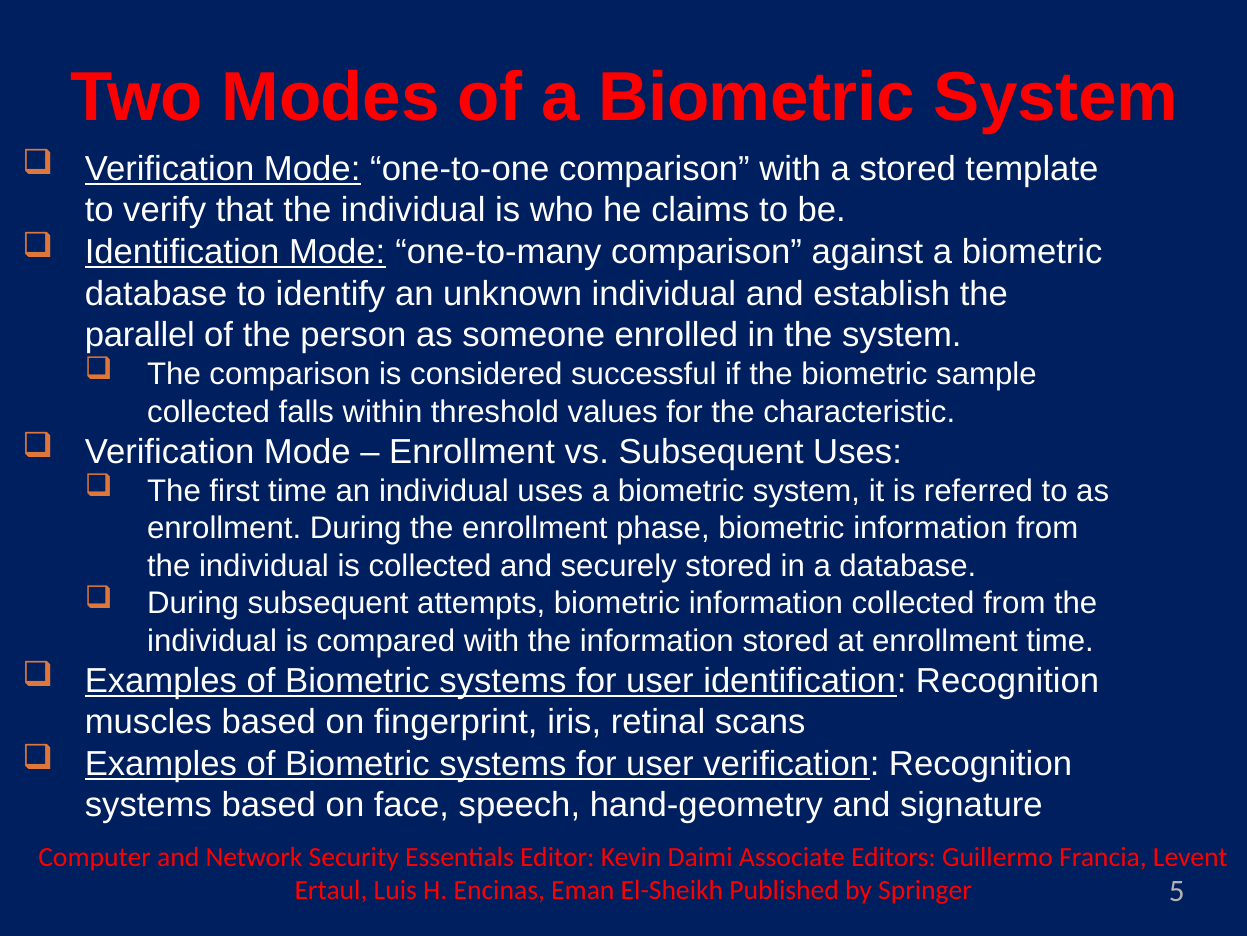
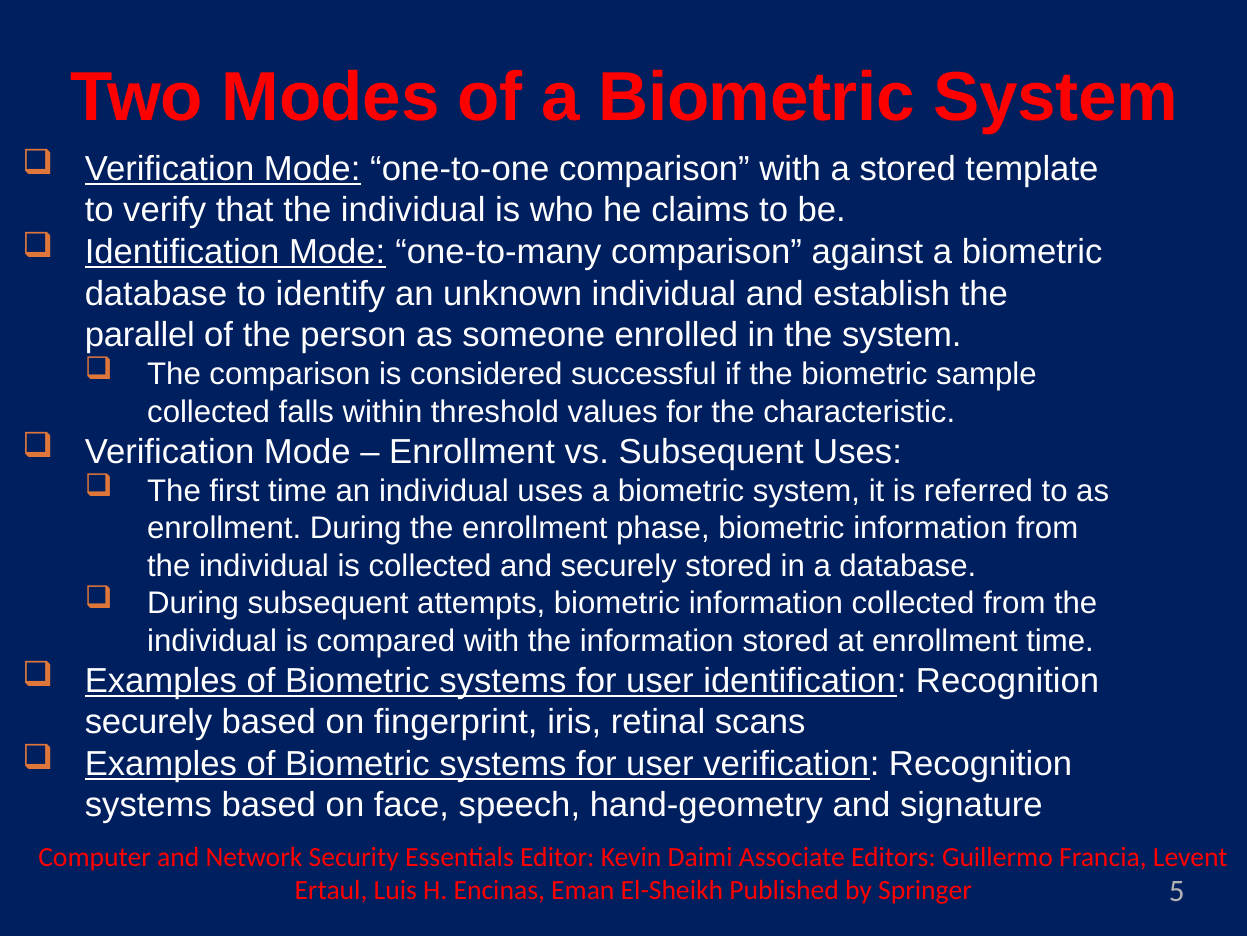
muscles at (148, 722): muscles -> securely
